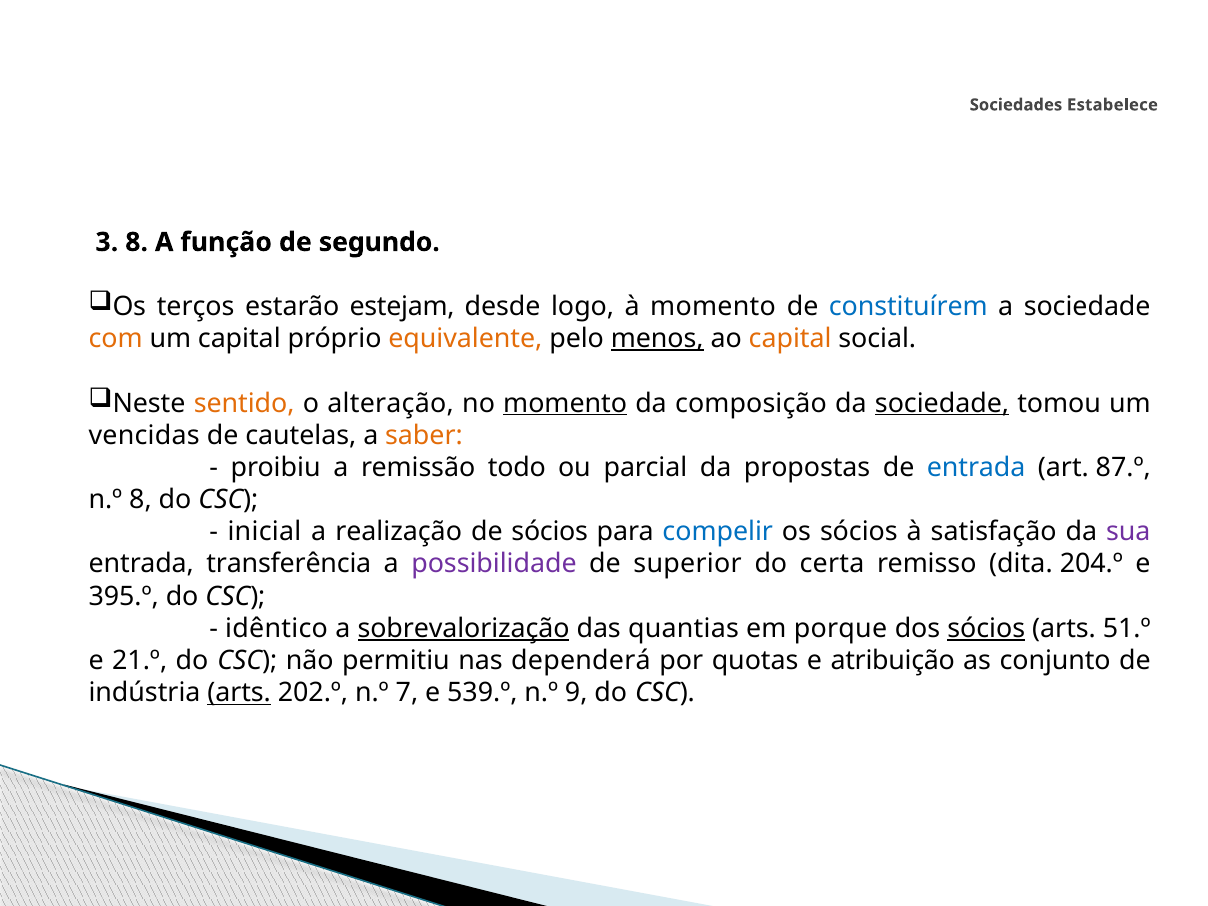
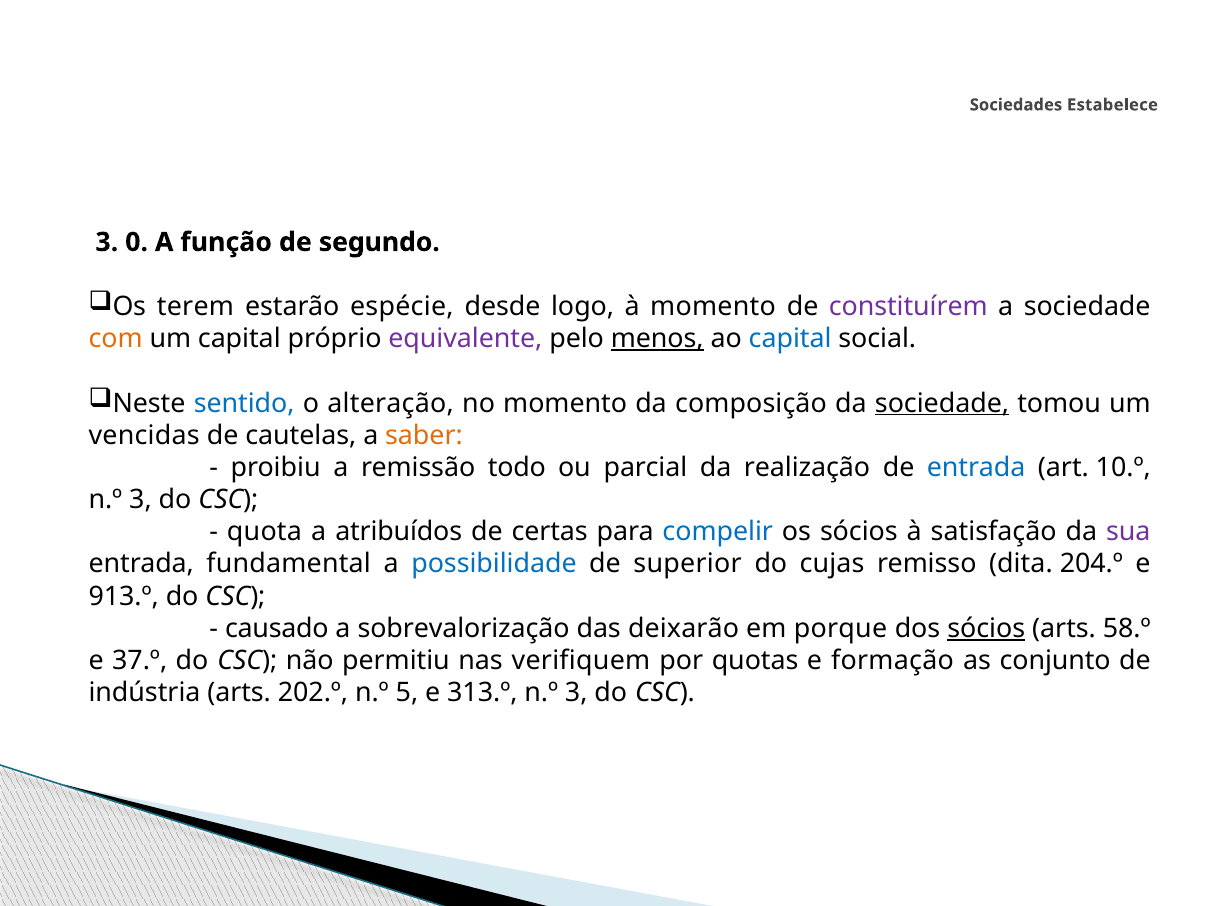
3 8: 8 -> 0
terços: terços -> terem
estejam: estejam -> espécie
constituírem colour: blue -> purple
equivalente colour: orange -> purple
capital at (790, 339) colour: orange -> blue
sentido colour: orange -> blue
momento at (565, 403) underline: present -> none
propostas: propostas -> realização
87.º: 87.º -> 10.º
8 at (140, 500): 8 -> 3
inicial: inicial -> quota
realização: realização -> atribuídos
de sócios: sócios -> certas
transferência: transferência -> fundamental
possibilidade colour: purple -> blue
certa: certa -> cujas
395.º: 395.º -> 913.º
idêntico: idêntico -> causado
sobrevalorização underline: present -> none
quantias: quantias -> deixarão
51.º: 51.º -> 58.º
21.º: 21.º -> 37.º
dependerá: dependerá -> verifiquem
atribuição: atribuição -> formação
arts at (239, 693) underline: present -> none
7: 7 -> 5
539.º: 539.º -> 313.º
9 at (576, 693): 9 -> 3
